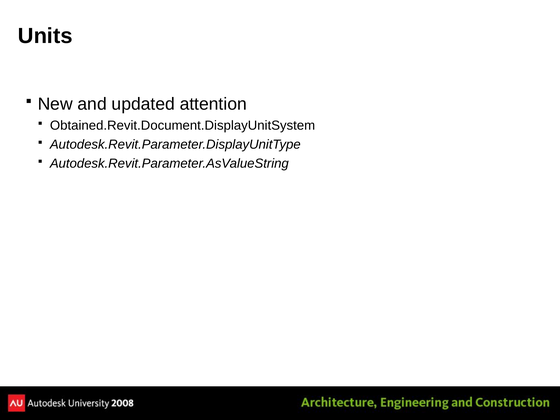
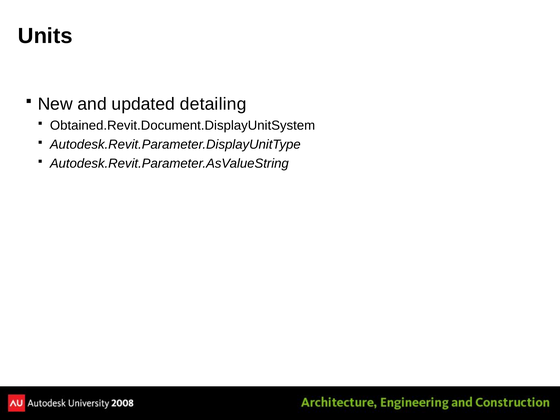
attention: attention -> detailing
